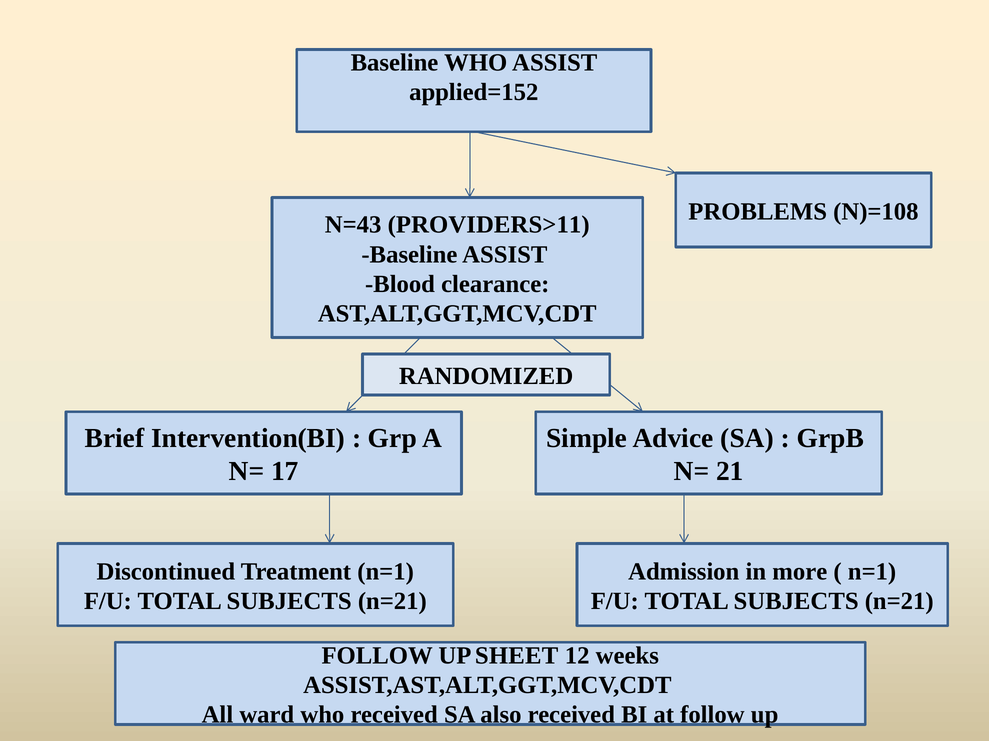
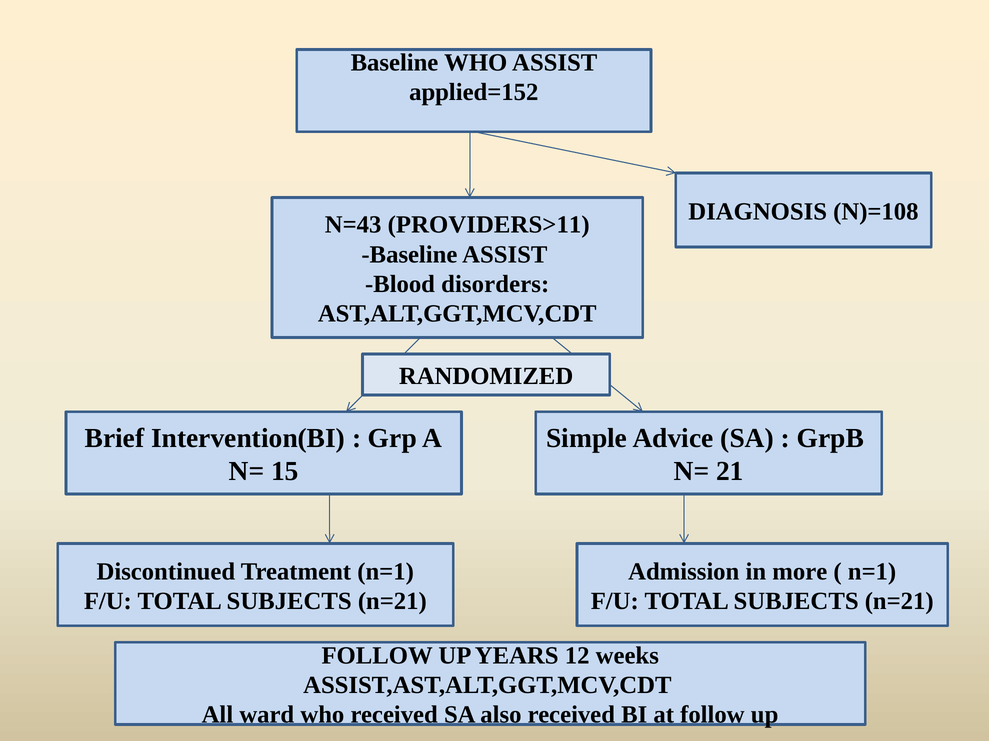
PROBLEMS: PROBLEMS -> DIAGNOSIS
clearance: clearance -> disorders
17: 17 -> 15
SHEET: SHEET -> YEARS
